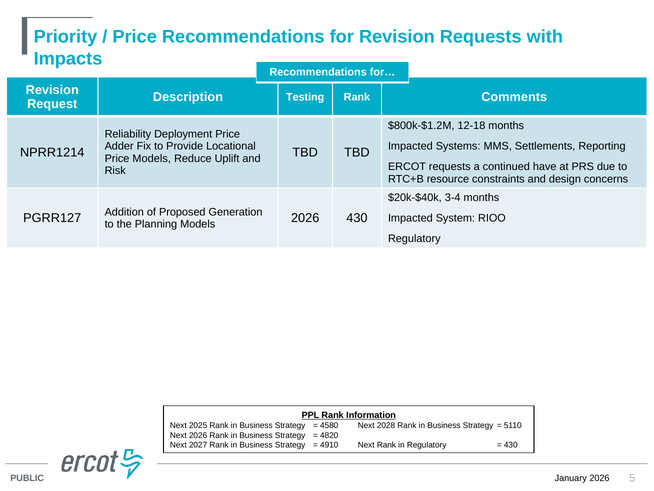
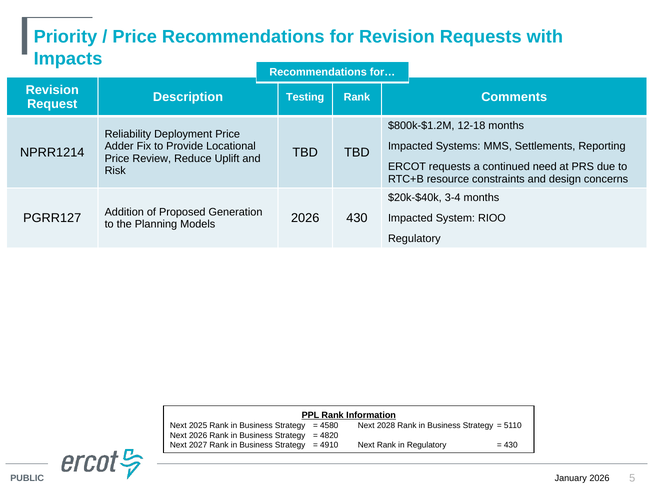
Price Models: Models -> Review
have: have -> need
